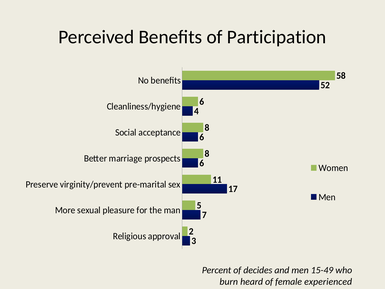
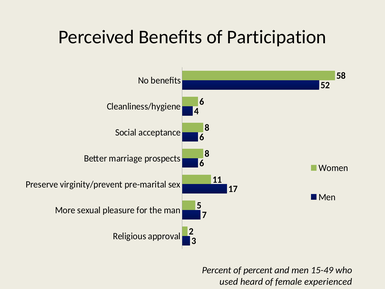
of decides: decides -> percent
burn: burn -> used
